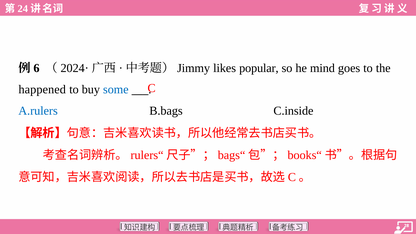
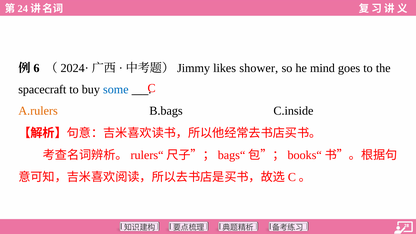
popular: popular -> shower
happened: happened -> spacecraft
A.rulers colour: blue -> orange
